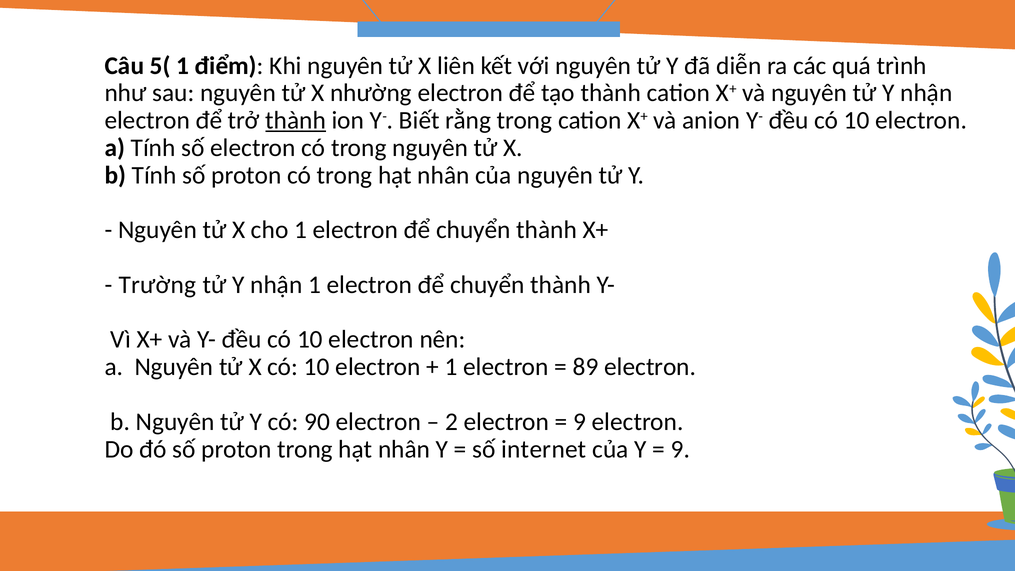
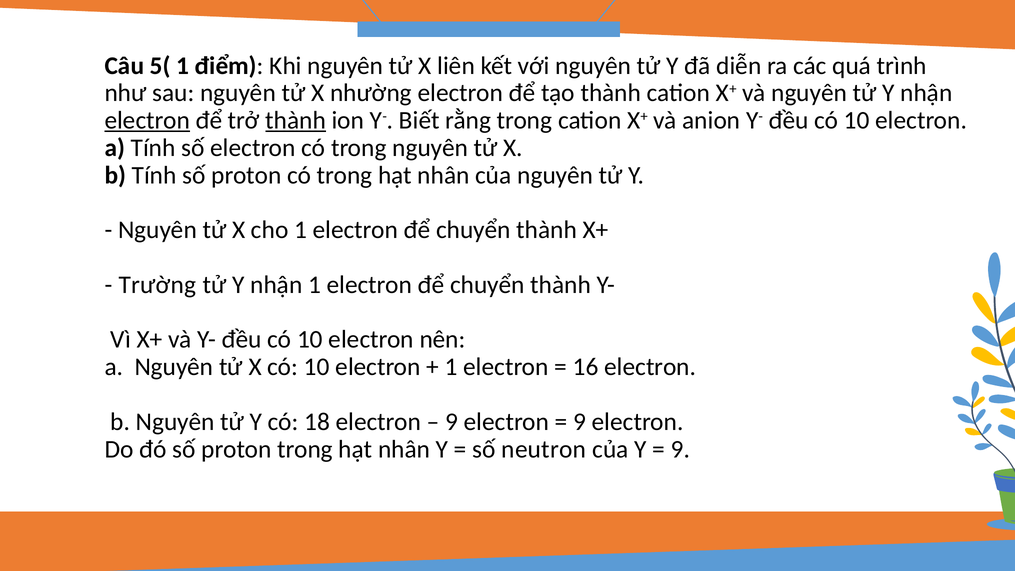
electron at (147, 120) underline: none -> present
89: 89 -> 16
90: 90 -> 18
2 at (452, 422): 2 -> 9
internet: internet -> neutron
